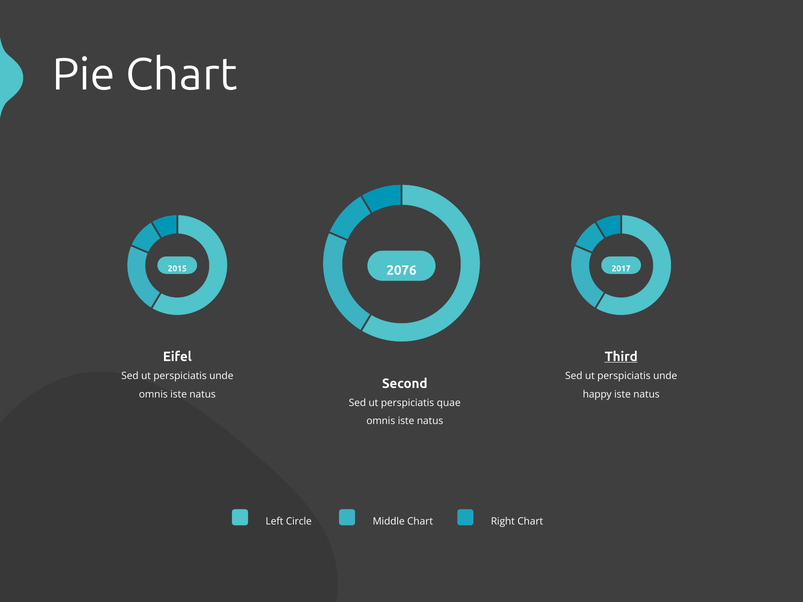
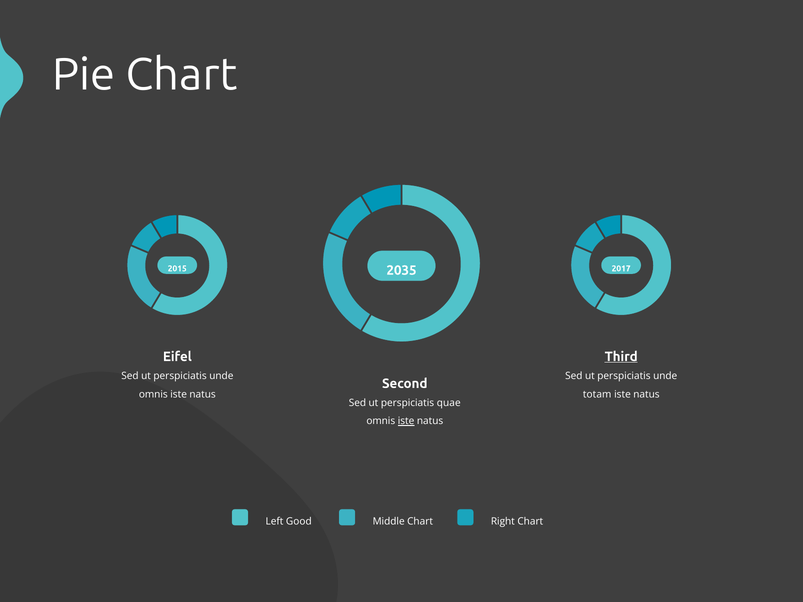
2076: 2076 -> 2035
happy: happy -> totam
iste at (406, 421) underline: none -> present
Circle: Circle -> Good
